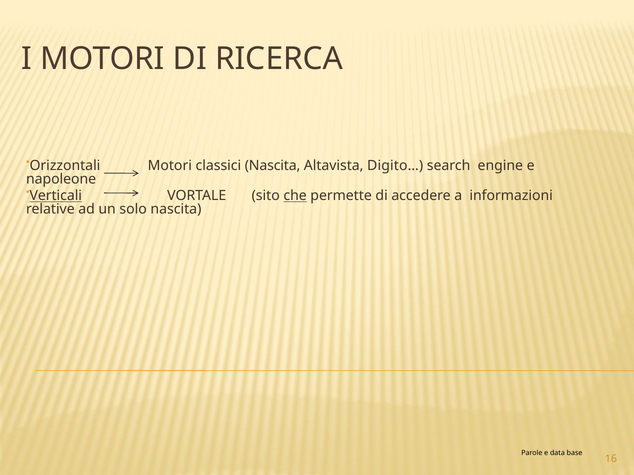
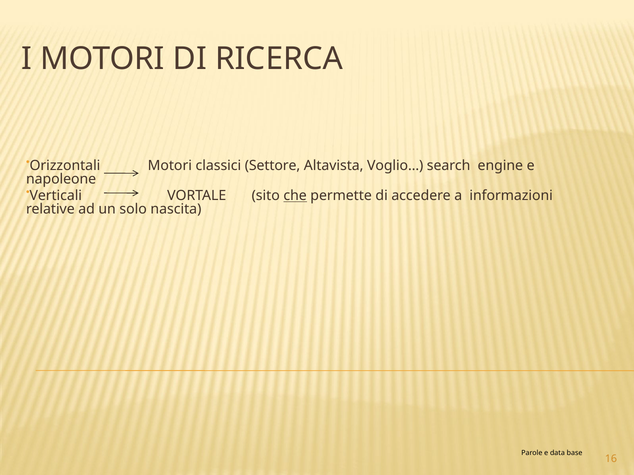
classici Nascita: Nascita -> Settore
Digito…: Digito… -> Voglio…
Verticali underline: present -> none
